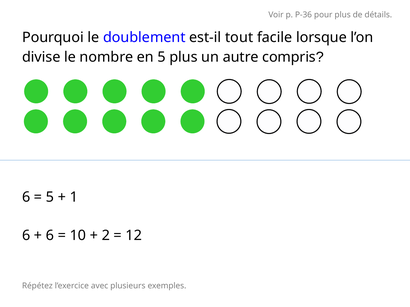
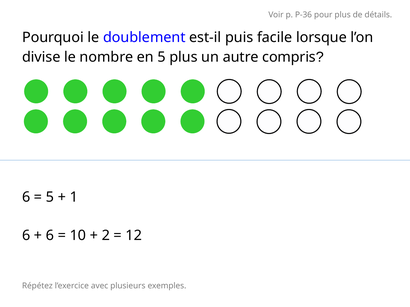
tout: tout -> puis
